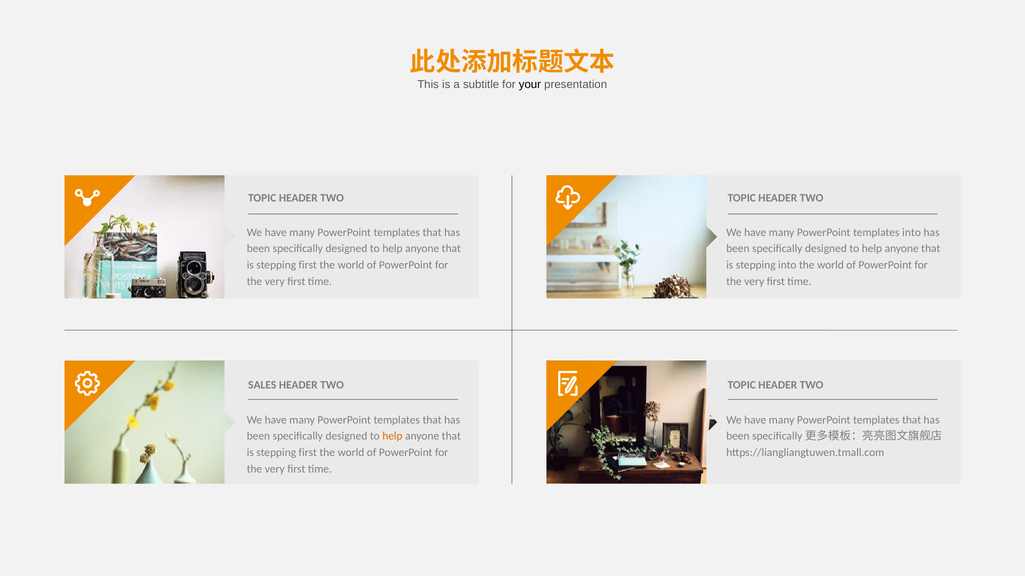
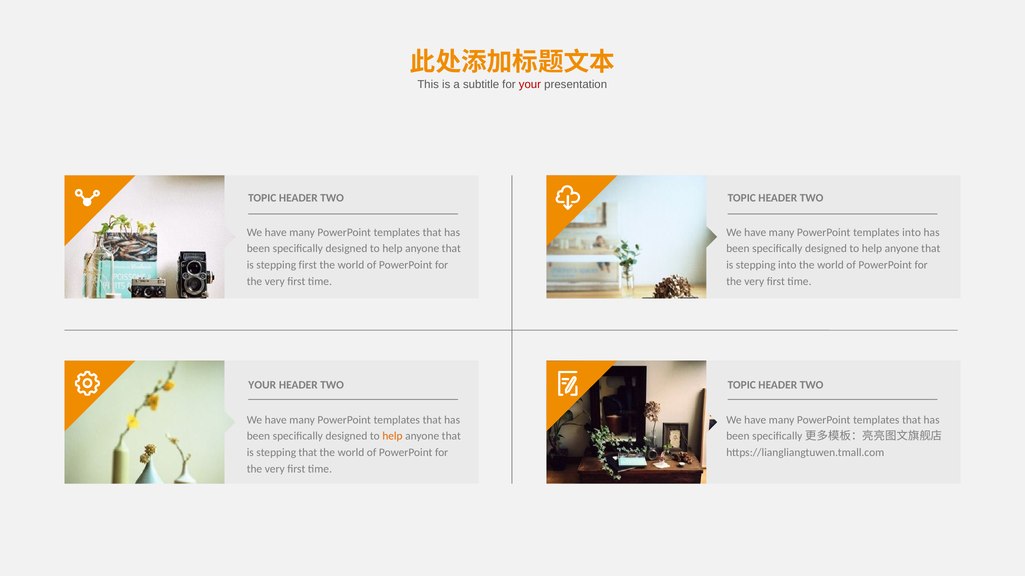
your at (530, 84) colour: black -> red
SALES at (262, 385): SALES -> YOUR
first at (308, 453): first -> that
